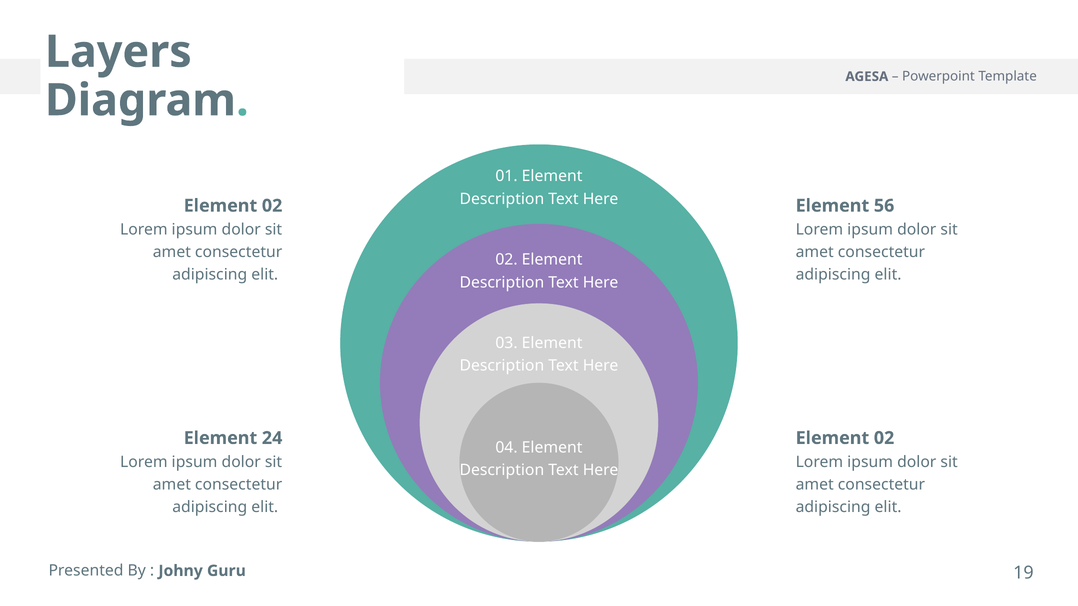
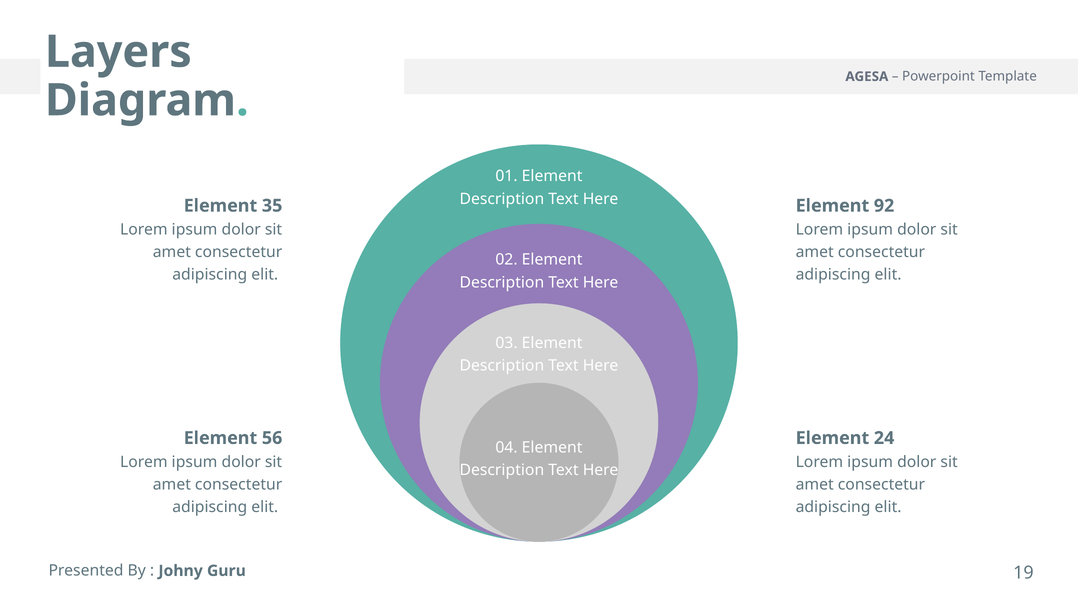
02 at (272, 206): 02 -> 35
56: 56 -> 92
24: 24 -> 56
02 at (884, 438): 02 -> 24
